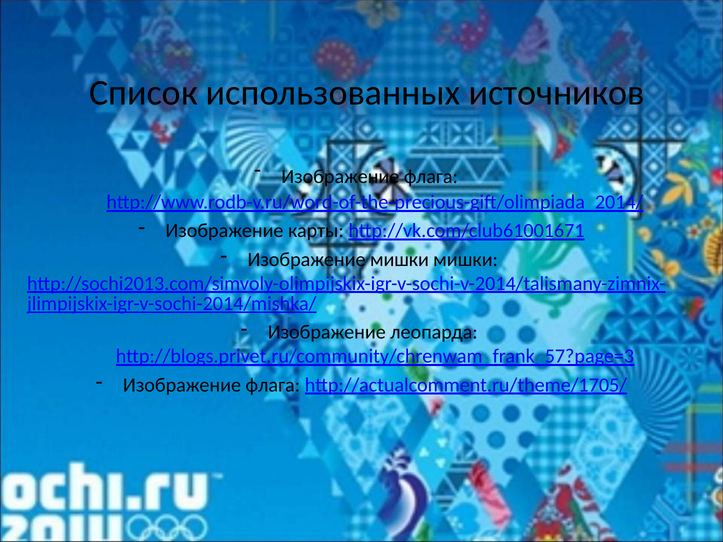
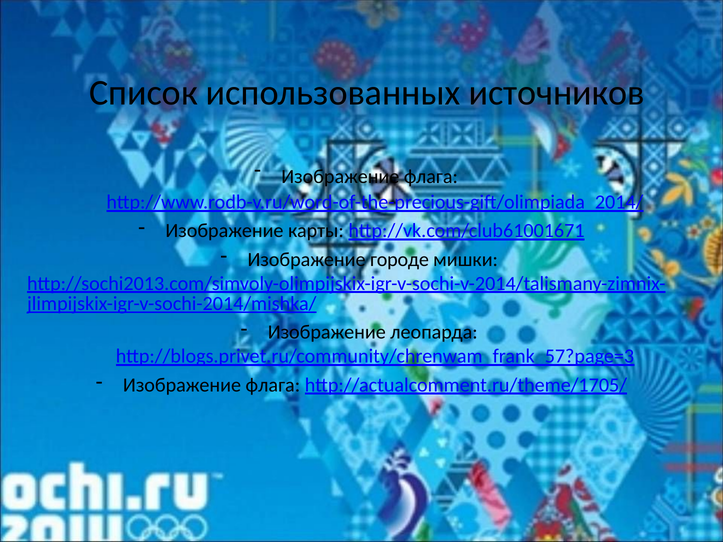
Изображение мишки: мишки -> городе
